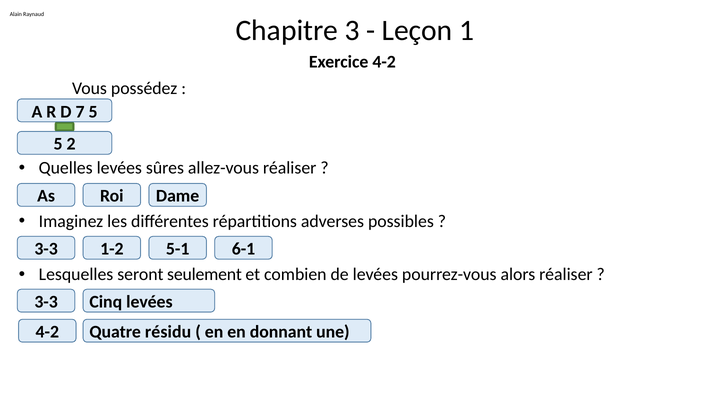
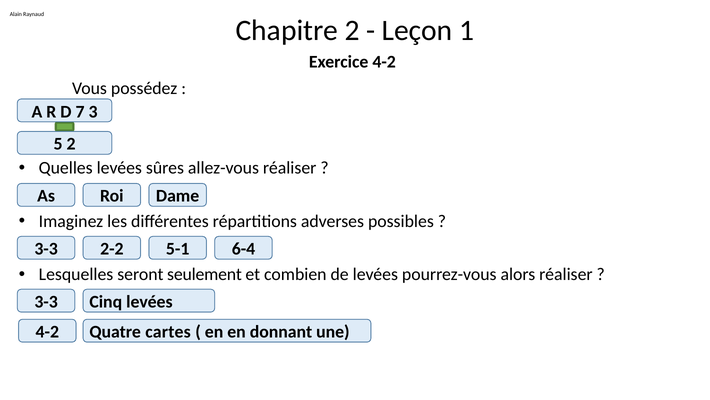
Chapitre 3: 3 -> 2
7 5: 5 -> 3
1-2: 1-2 -> 2-2
6-1: 6-1 -> 6-4
résidu: résidu -> cartes
